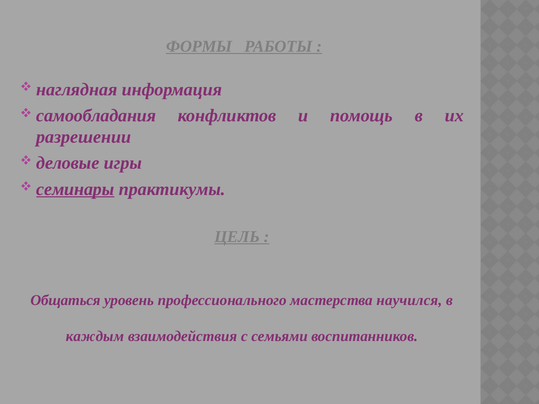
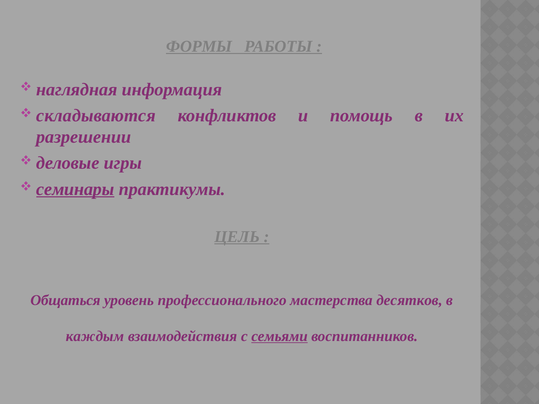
самообладания: самообладания -> складываются
научился: научился -> десятков
семьями underline: none -> present
